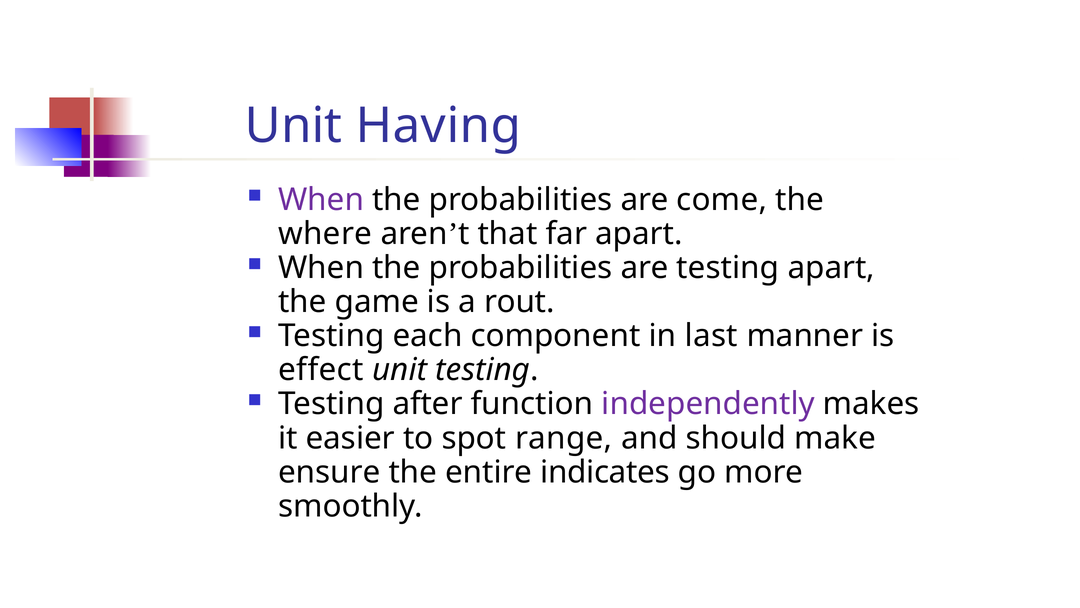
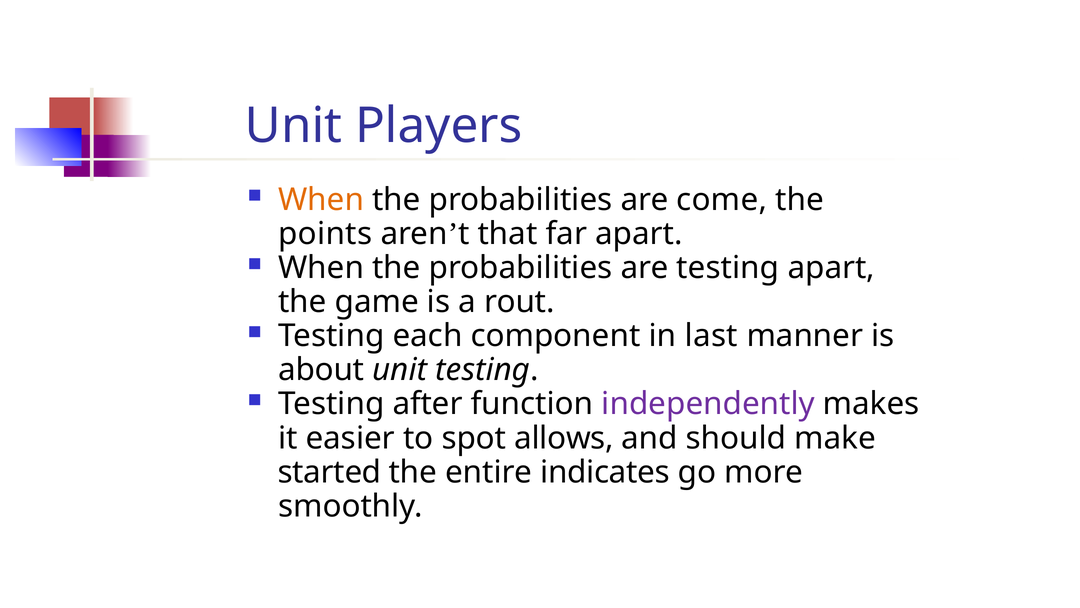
Having: Having -> Players
When at (321, 200) colour: purple -> orange
where: where -> points
effect: effect -> about
range: range -> allows
ensure: ensure -> started
